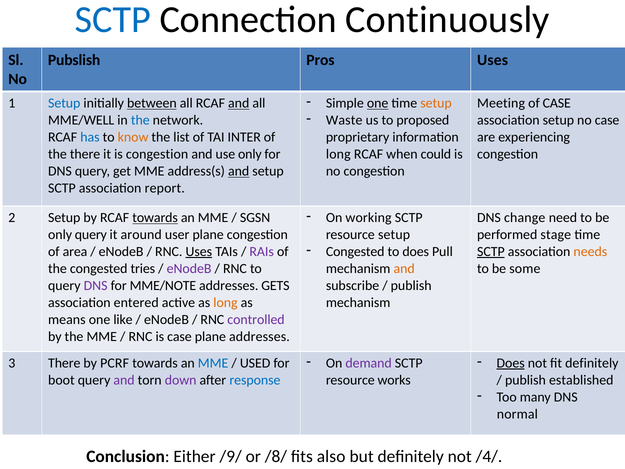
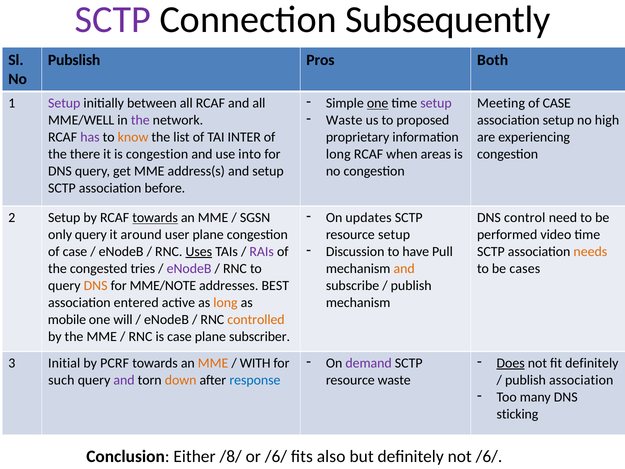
SCTP at (113, 20) colour: blue -> purple
Continuously: Continuously -> Subsequently
Pros Uses: Uses -> Both
setup at (436, 103) colour: orange -> purple
Setup at (64, 103) colour: blue -> purple
between underline: present -> none
and at (239, 103) underline: present -> none
the at (140, 120) colour: blue -> purple
no case: case -> high
has colour: blue -> purple
use only: only -> into
could: could -> areas
and at (239, 171) underline: present -> none
report: report -> before
working: working -> updates
change: change -> control
stage: stage -> video
Congested at (355, 252): Congested -> Discussion
to does: does -> have
area at (75, 252): area -> case
SCTP at (491, 252) underline: present -> none
some: some -> cases
DNS at (96, 286) colour: purple -> orange
GETS: GETS -> BEST
means: means -> mobile
like: like -> will
controlled colour: purple -> orange
plane addresses: addresses -> subscriber
3 There: There -> Initial
MME at (213, 363) colour: blue -> orange
USED: USED -> WITH
boot: boot -> such
down colour: purple -> orange
resource works: works -> waste
publish established: established -> association
normal: normal -> sticking
/9/: /9/ -> /8/
or /8/: /8/ -> /6/
not /4/: /4/ -> /6/
